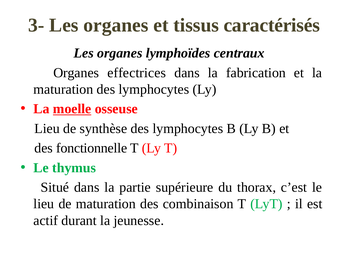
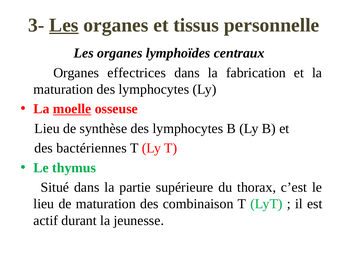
Les at (64, 25) underline: none -> present
caractérisés: caractérisés -> personnelle
fonctionnelle: fonctionnelle -> bactériennes
